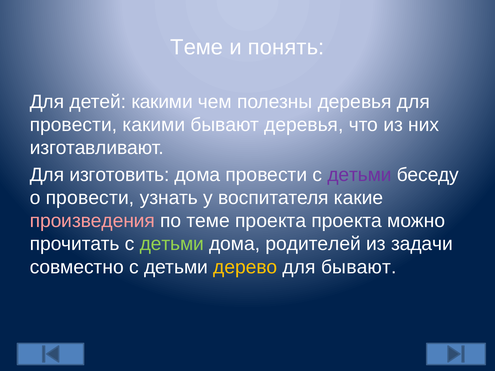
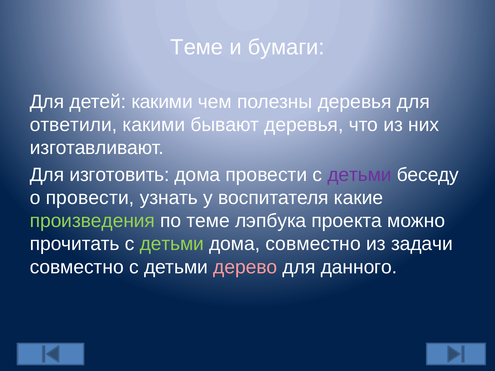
понять: понять -> бумаги
провести at (73, 125): провести -> ответили
произведения colour: pink -> light green
теме проекта: проекта -> лэпбука
дома родителей: родителей -> совместно
дерево colour: yellow -> pink
для бывают: бывают -> данного
